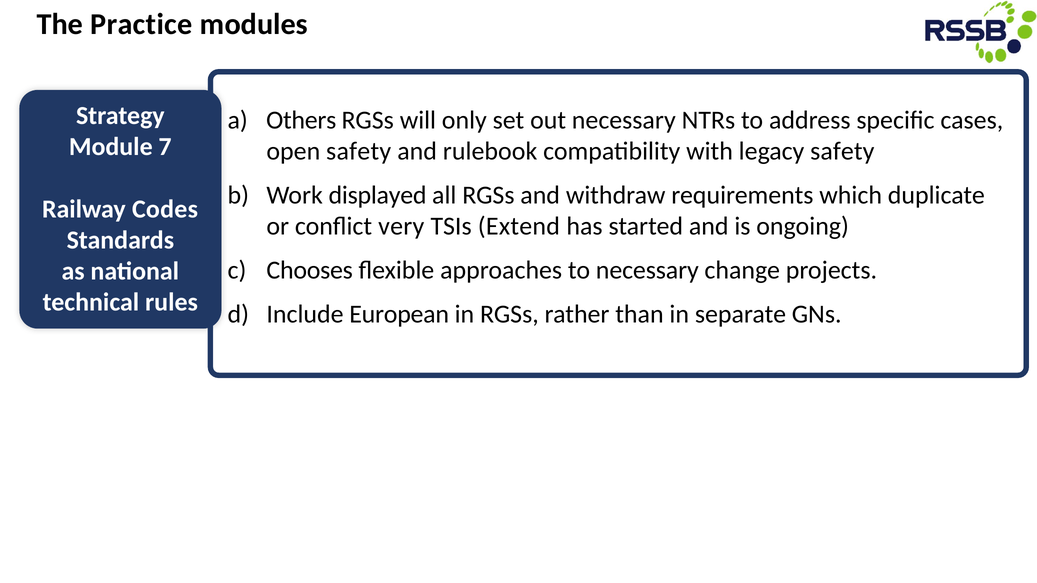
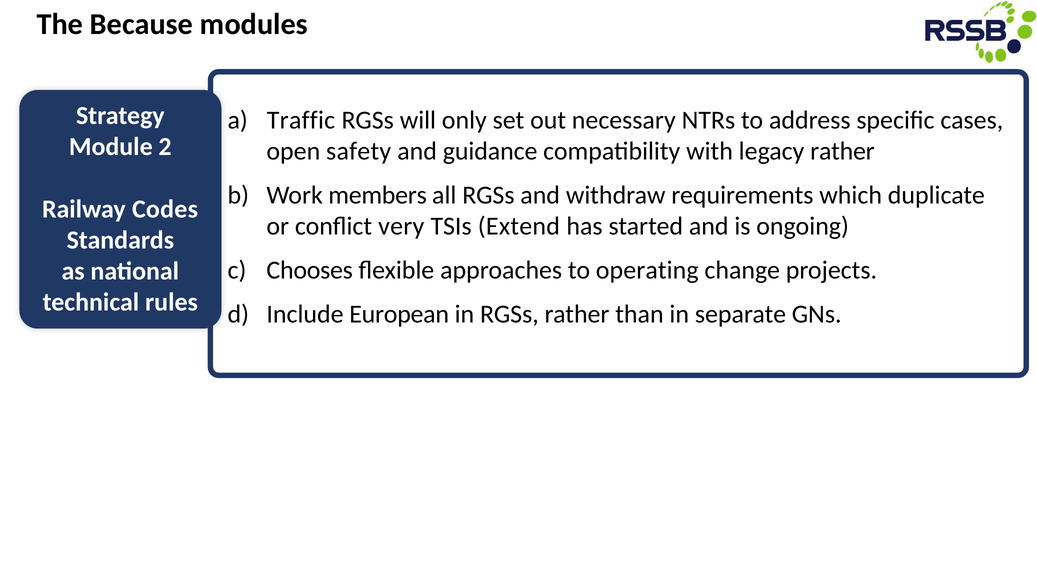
Practice: Practice -> Because
Others: Others -> Traffic
7: 7 -> 2
rulebook: rulebook -> guidance
legacy safety: safety -> rather
displayed: displayed -> members
to necessary: necessary -> operating
